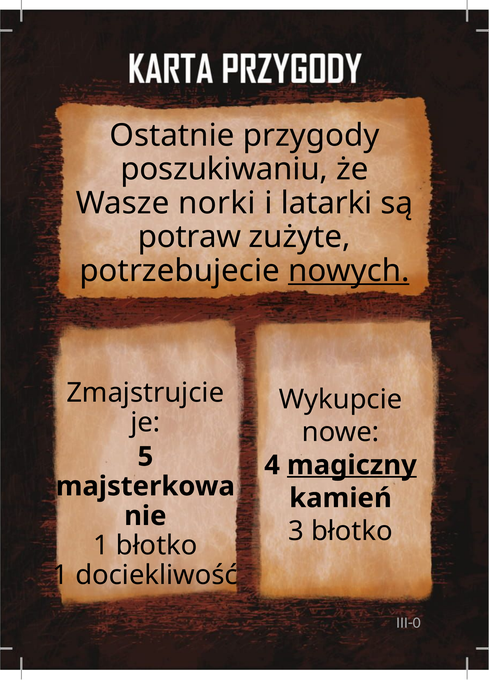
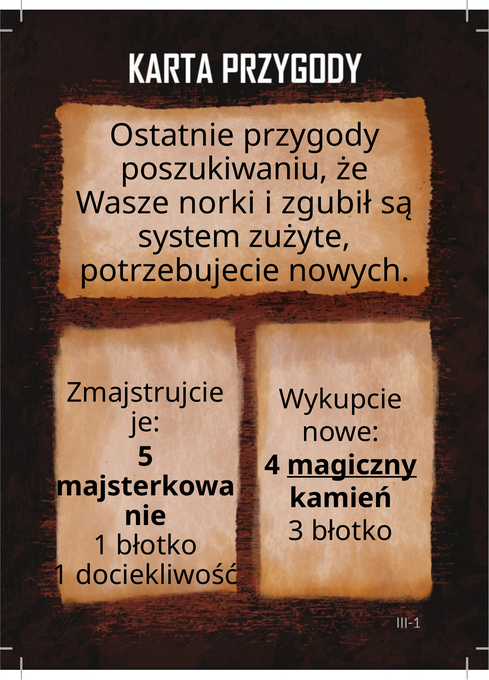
latarki: latarki -> zgubił
potraw: potraw -> system
nowych underline: present -> none
III-0: III-0 -> III-1
